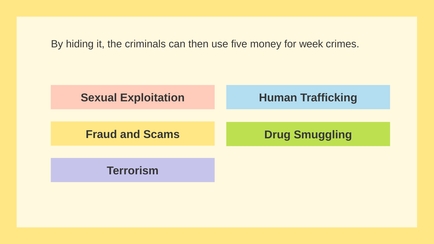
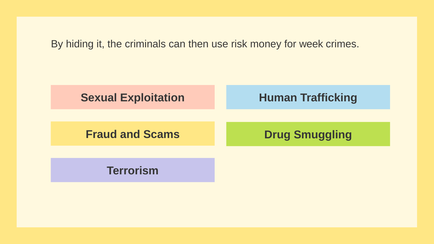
five: five -> risk
